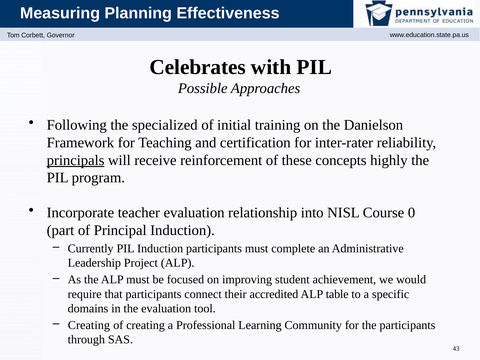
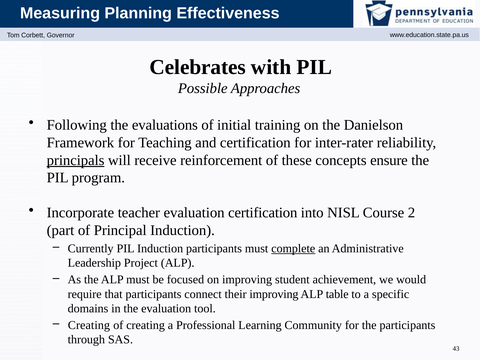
specialized: specialized -> evaluations
highly: highly -> ensure
evaluation relationship: relationship -> certification
0: 0 -> 2
complete underline: none -> present
their accredited: accredited -> improving
